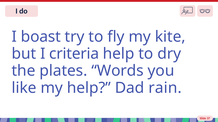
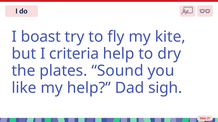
Words: Words -> Sound
rain: rain -> sigh
